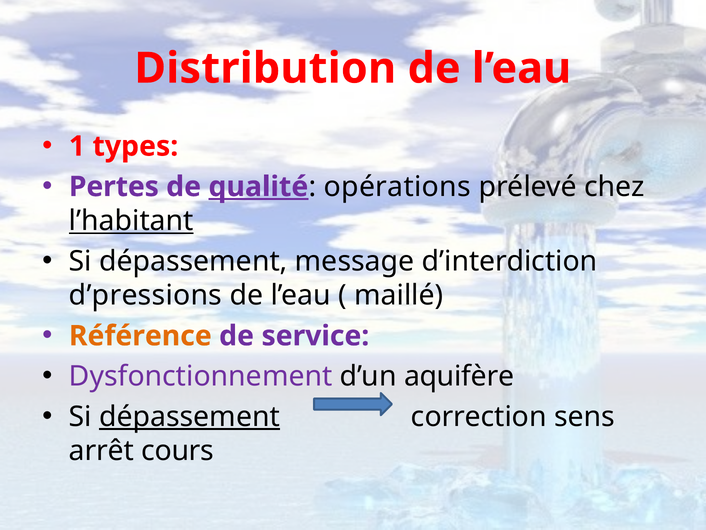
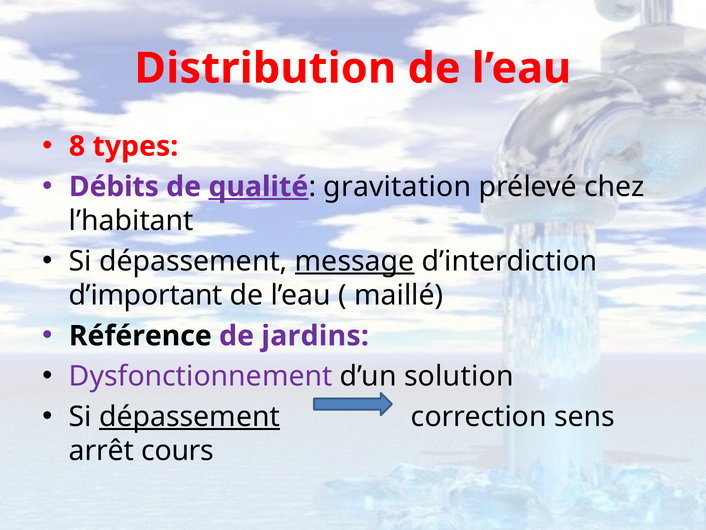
1: 1 -> 8
Pertes: Pertes -> Débits
opérations: opérations -> gravitation
l’habitant underline: present -> none
message underline: none -> present
d’pressions: d’pressions -> d’important
Référence colour: orange -> black
service: service -> jardins
aquifère: aquifère -> solution
